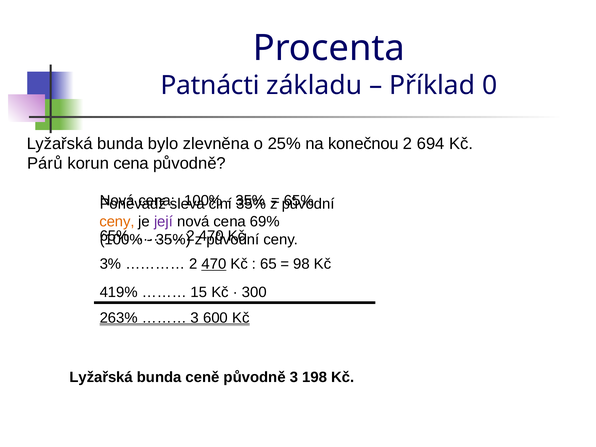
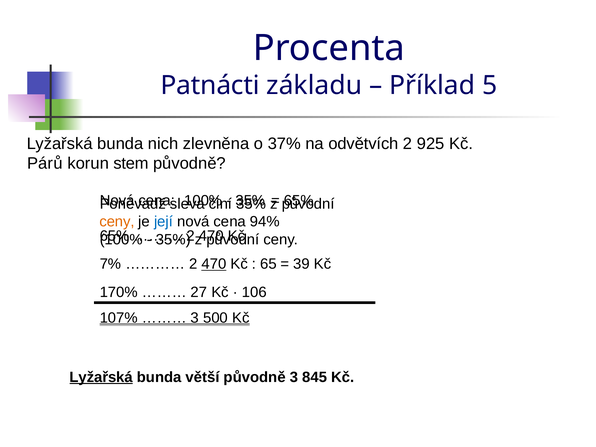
0: 0 -> 5
bylo: bylo -> nich
25%: 25% -> 37%
konečnou: konečnou -> odvětvích
694: 694 -> 925
korun cena: cena -> stem
její colour: purple -> blue
69%: 69% -> 94%
3%: 3% -> 7%
98: 98 -> 39
419%: 419% -> 170%
15: 15 -> 27
300: 300 -> 106
263%: 263% -> 107%
600: 600 -> 500
Lyžařská at (101, 377) underline: none -> present
ceně: ceně -> větší
198: 198 -> 845
